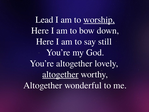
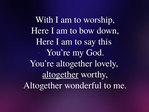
Lead: Lead -> With
worship underline: present -> none
still: still -> this
